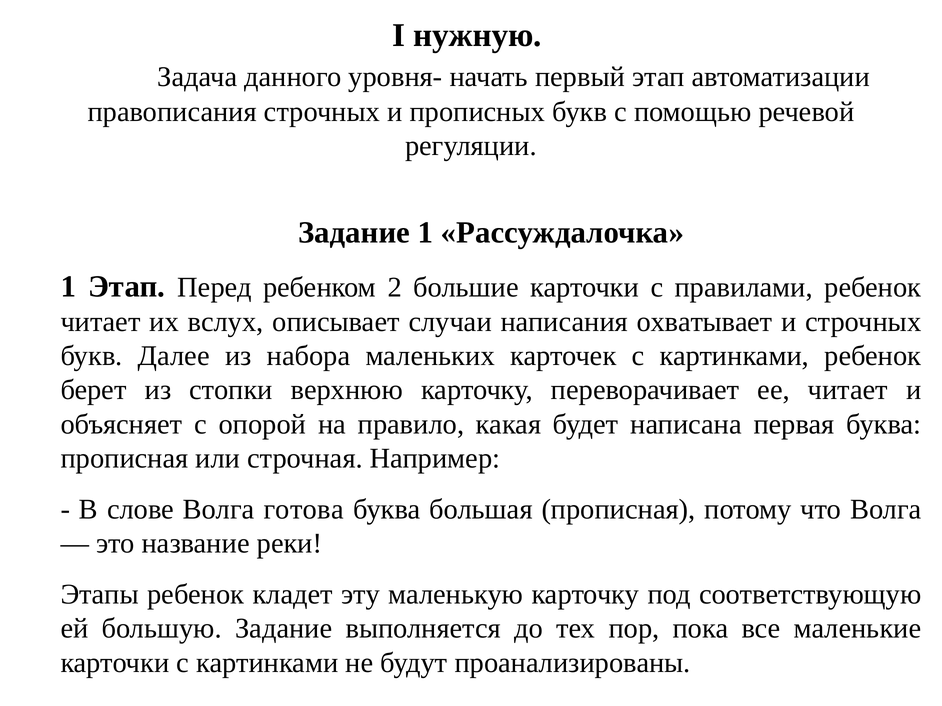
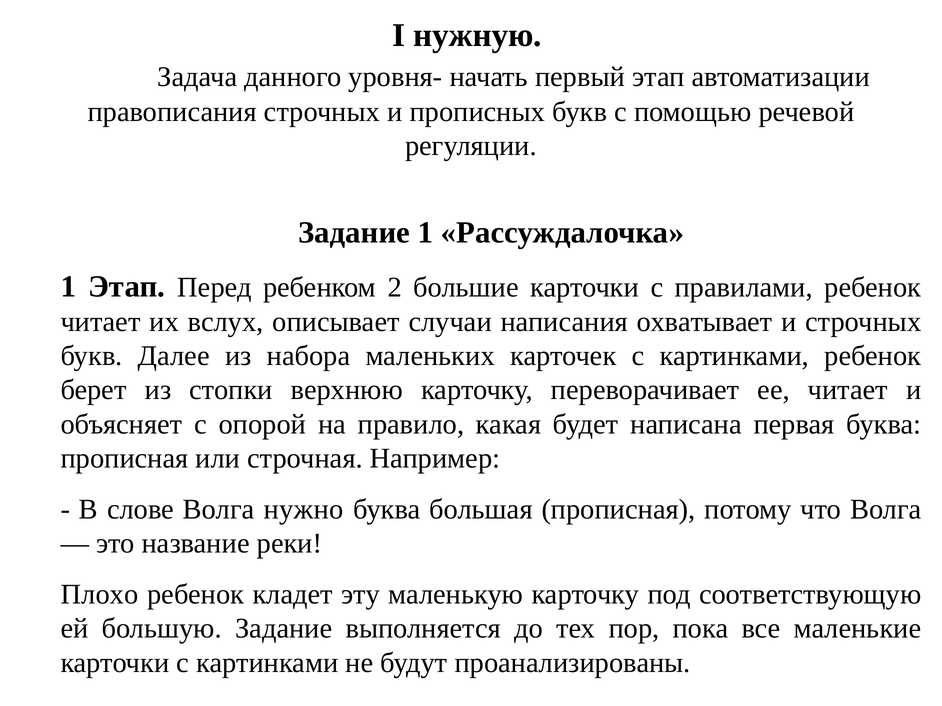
готова: готова -> нужно
Этапы: Этапы -> Плохо
